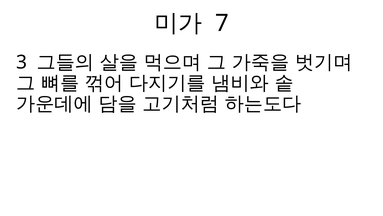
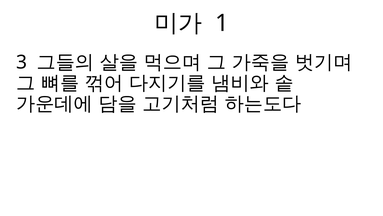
7: 7 -> 1
